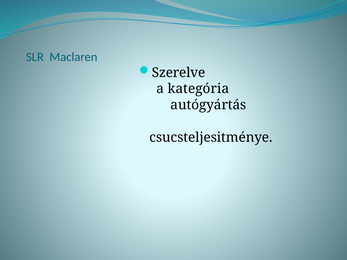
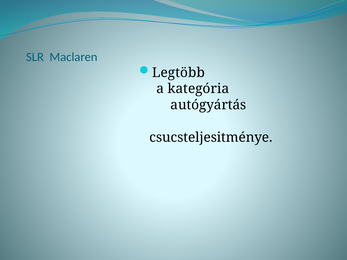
Szerelve: Szerelve -> Legtöbb
